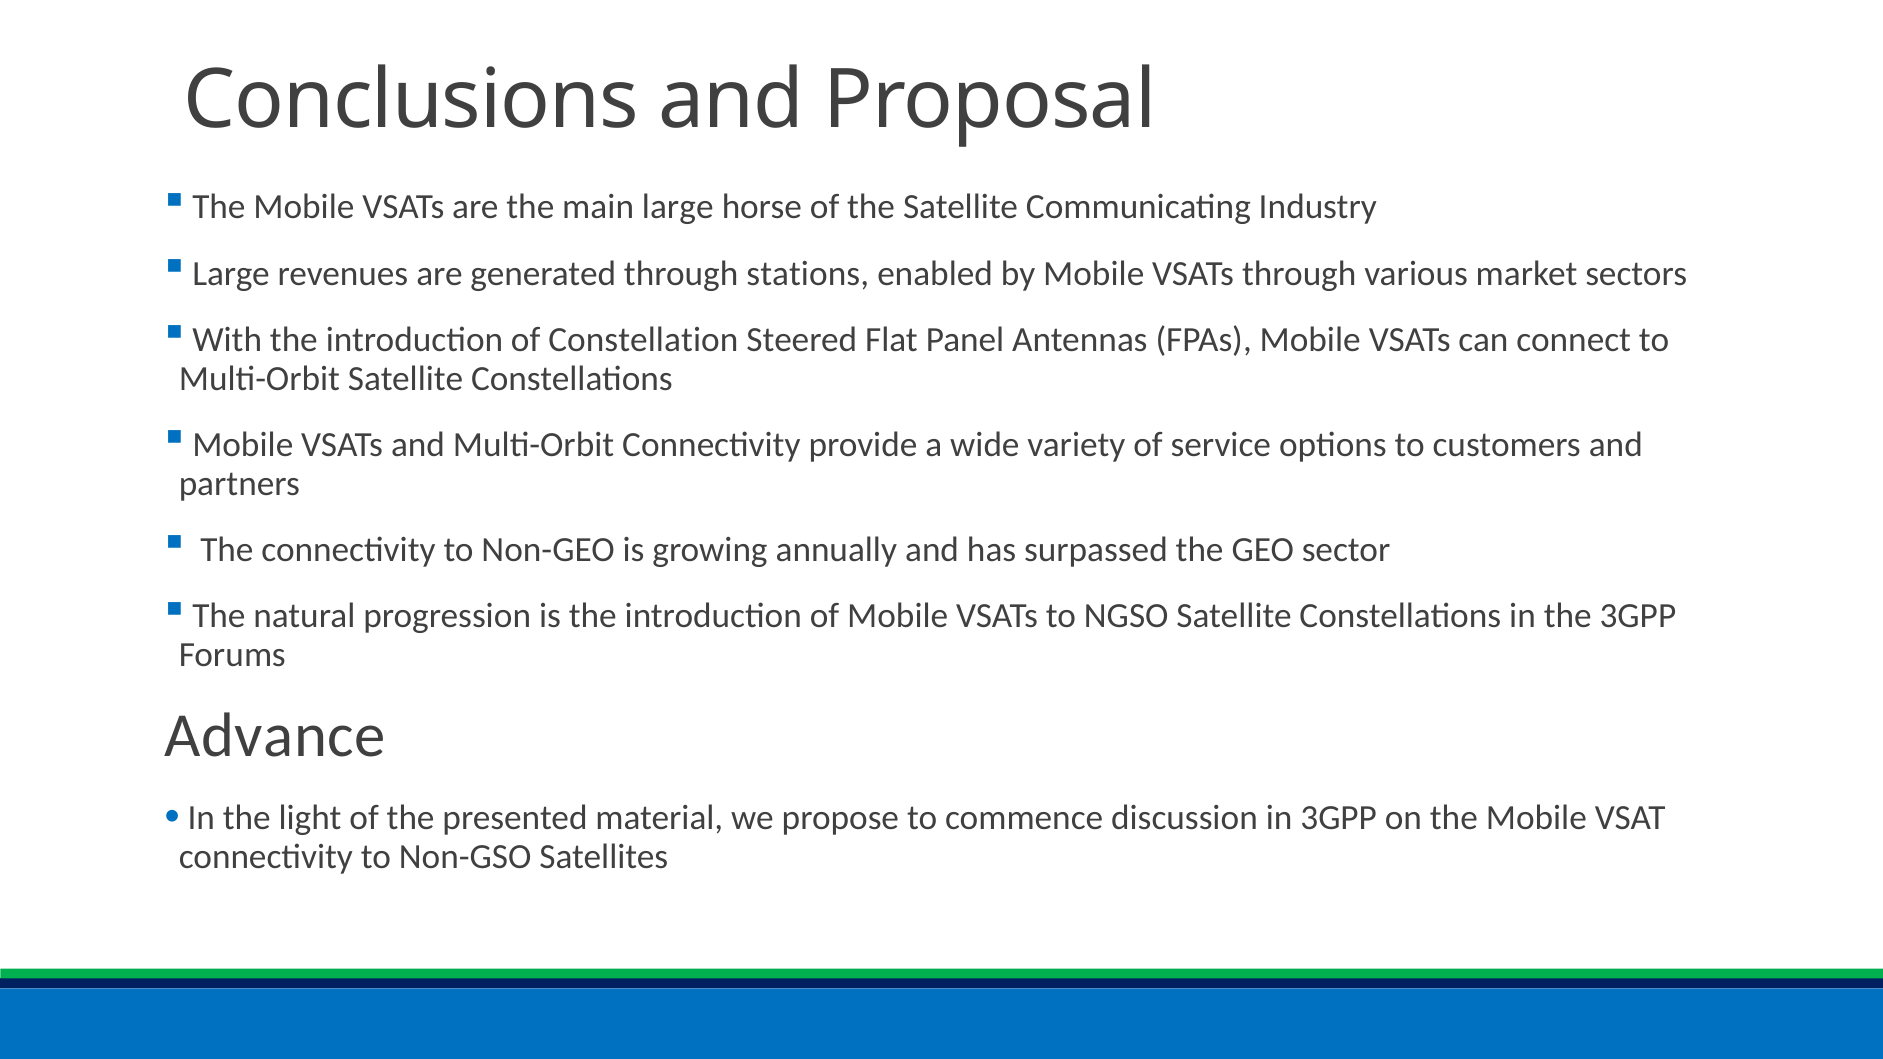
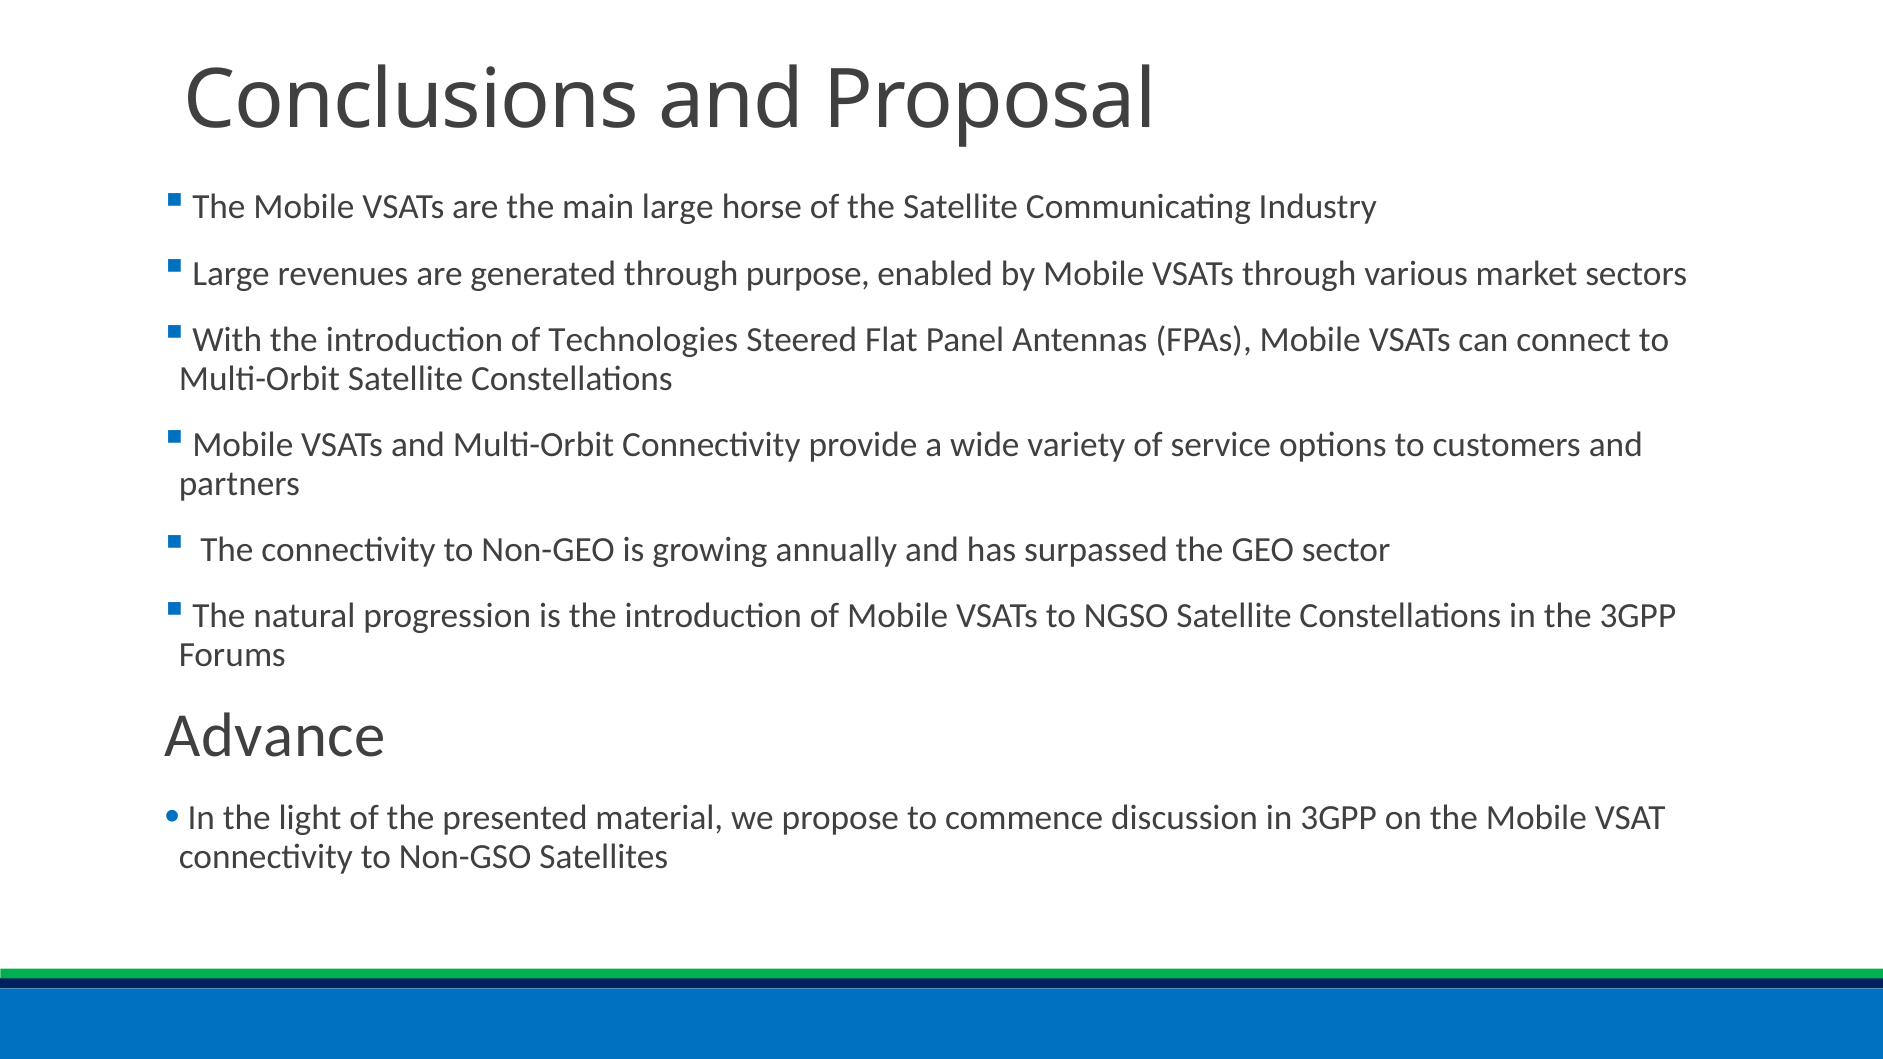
stations: stations -> purpose
Constellation: Constellation -> Technologies
